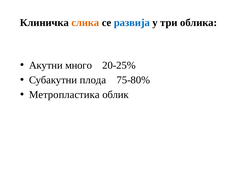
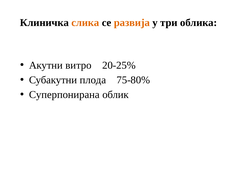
развија colour: blue -> orange
много: много -> витро
Метропластика: Метропластика -> Суперпонирана
